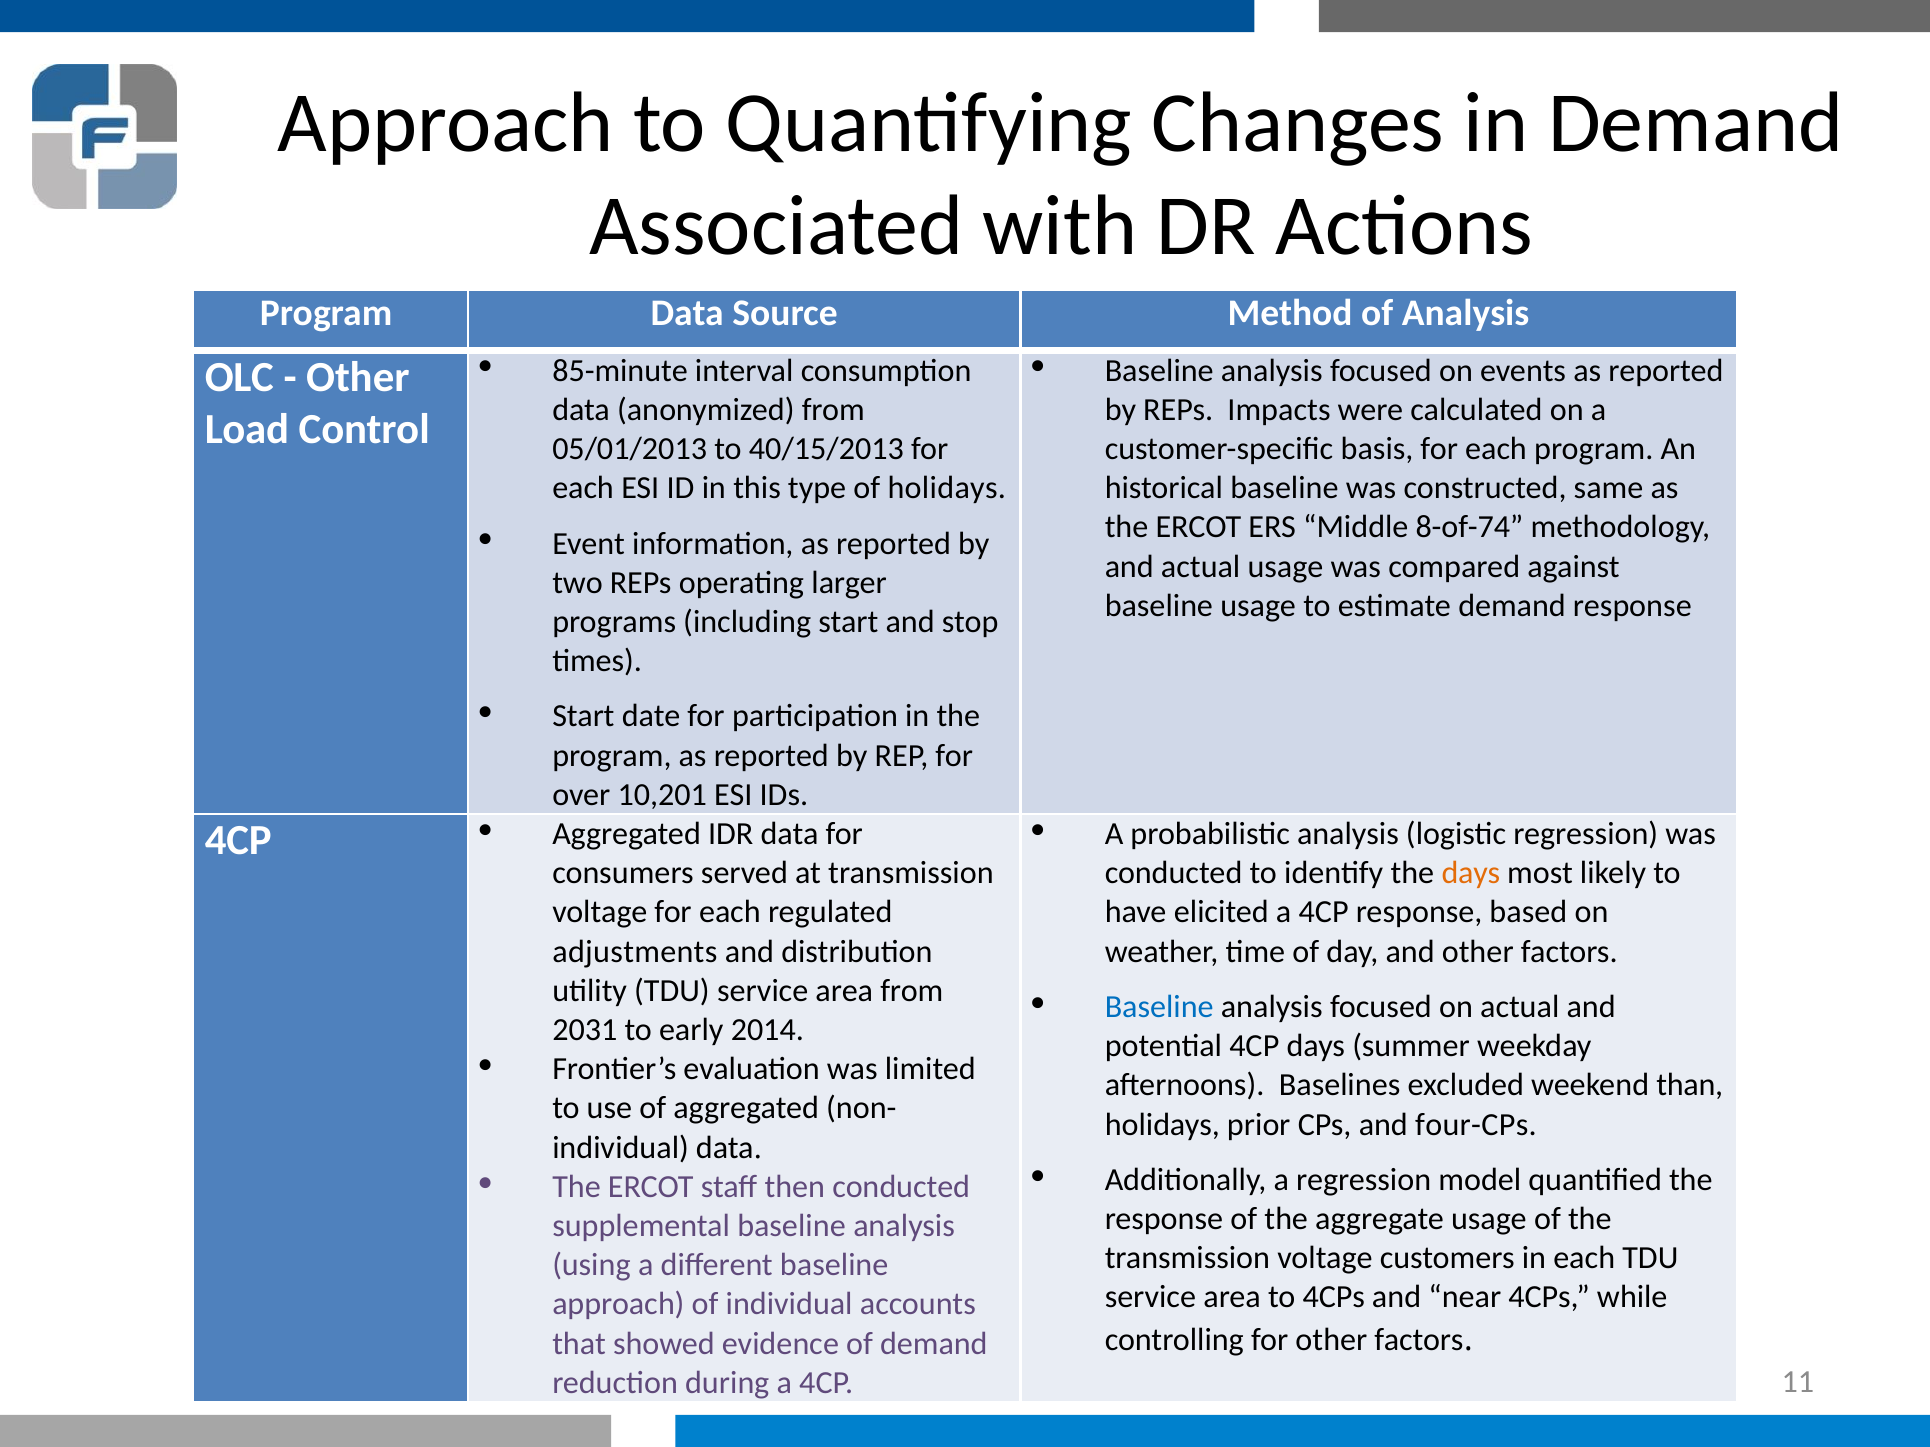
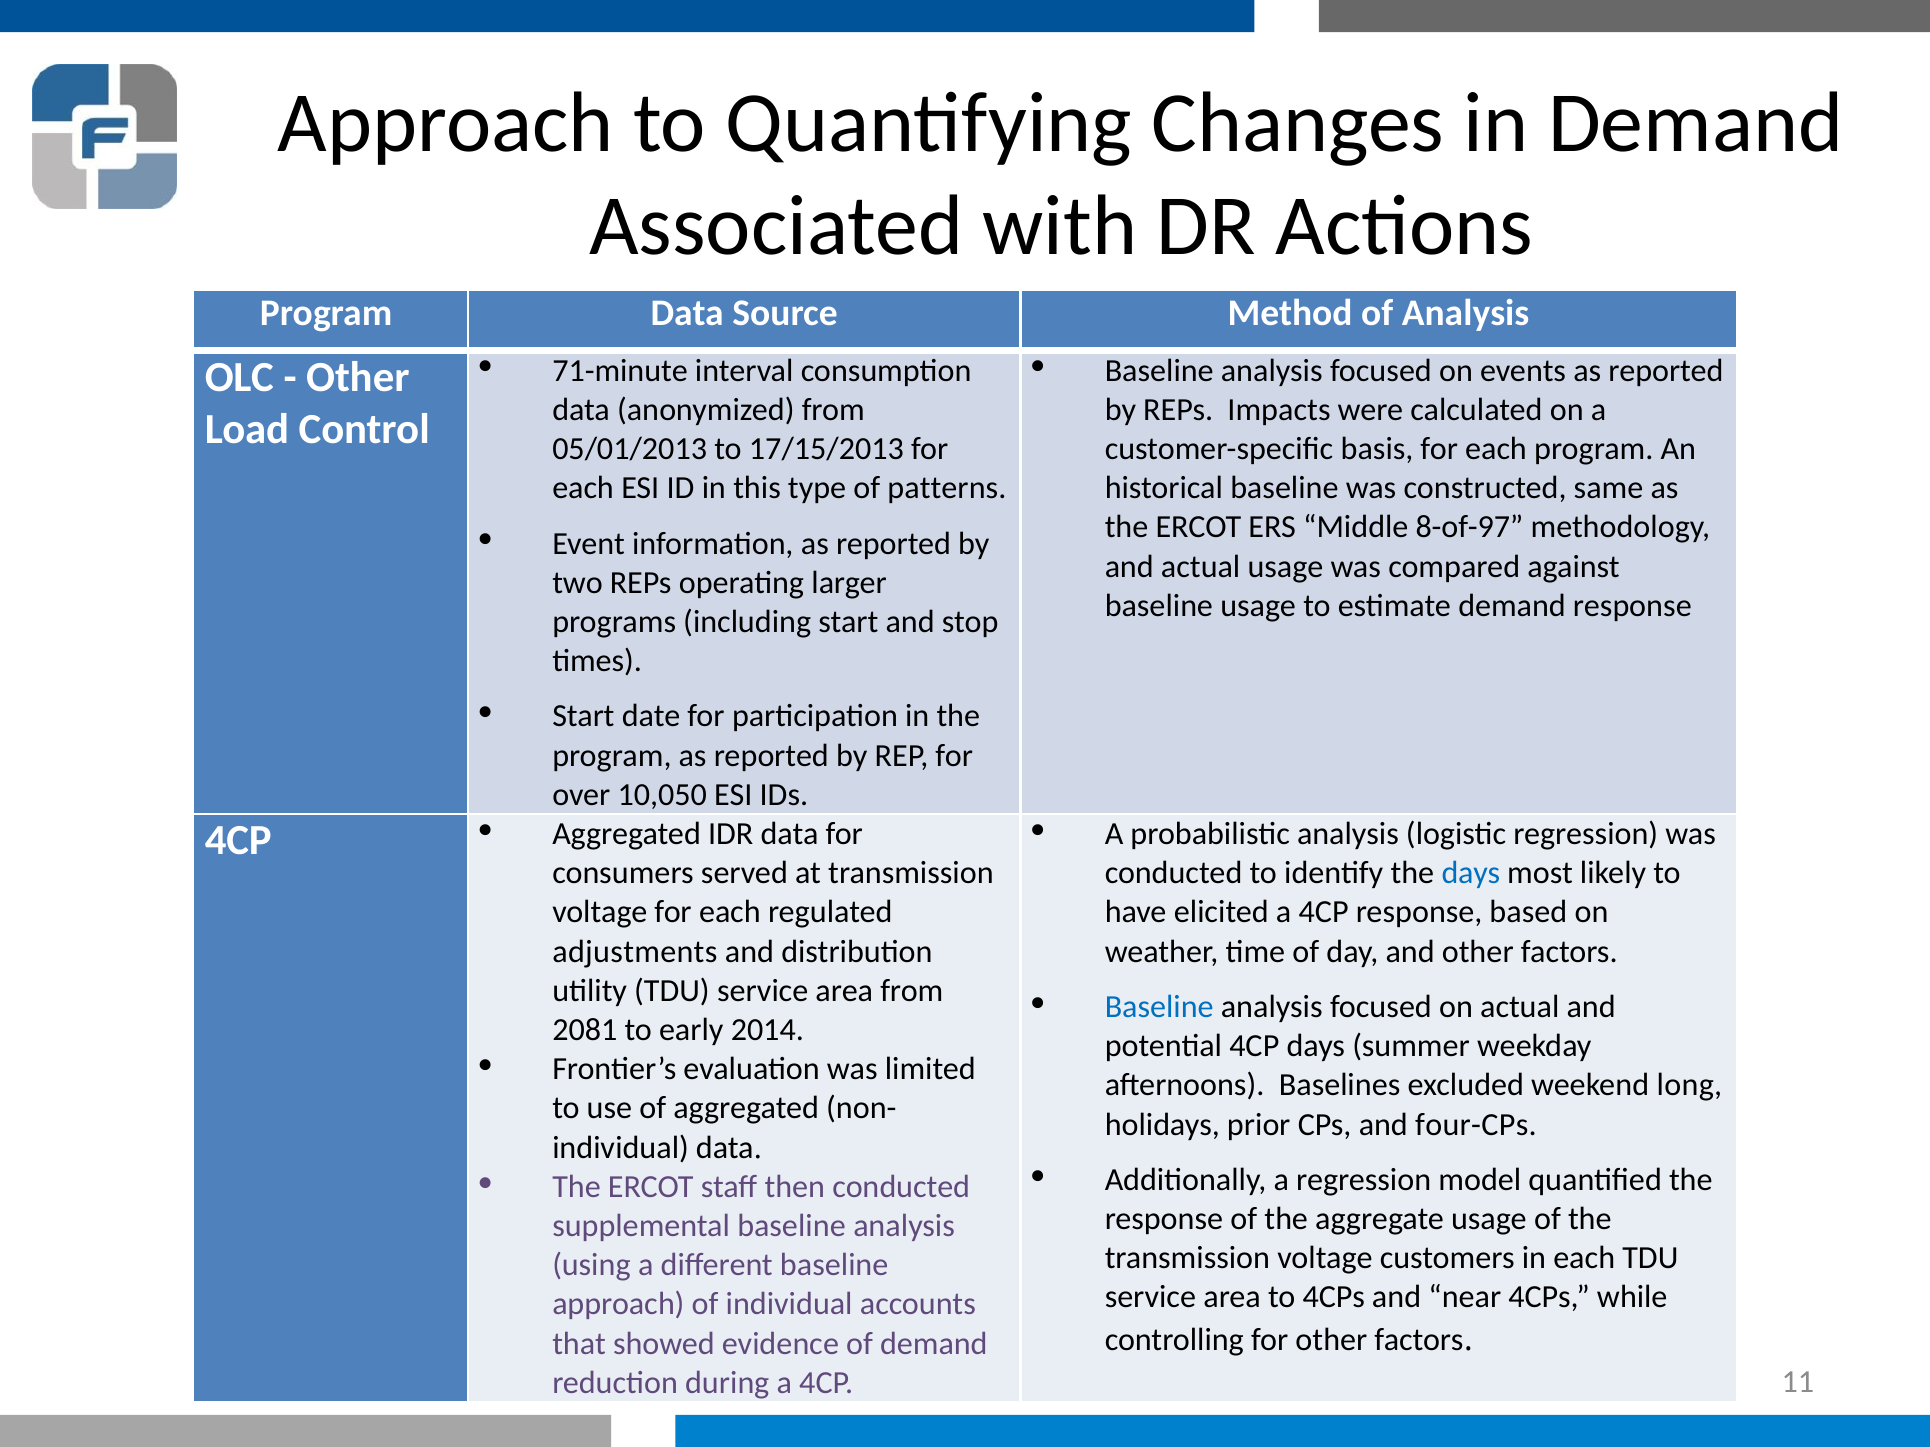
85-minute: 85-minute -> 71-minute
40/15/2013: 40/15/2013 -> 17/15/2013
of holidays: holidays -> patterns
8-of-74: 8-of-74 -> 8-of-97
10,201: 10,201 -> 10,050
days at (1471, 873) colour: orange -> blue
2031: 2031 -> 2081
than: than -> long
